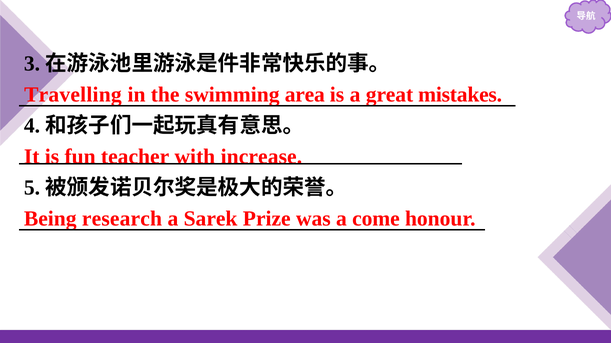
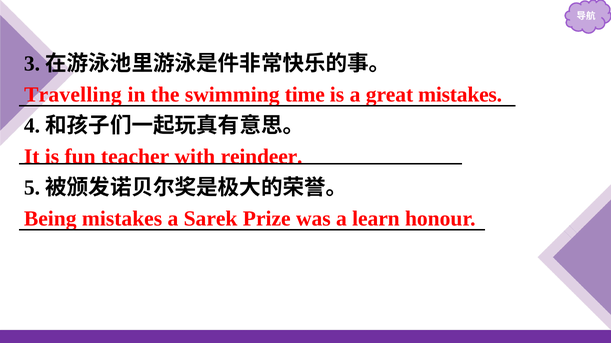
area: area -> time
increase: increase -> reindeer
Being research: research -> mistakes
come: come -> learn
